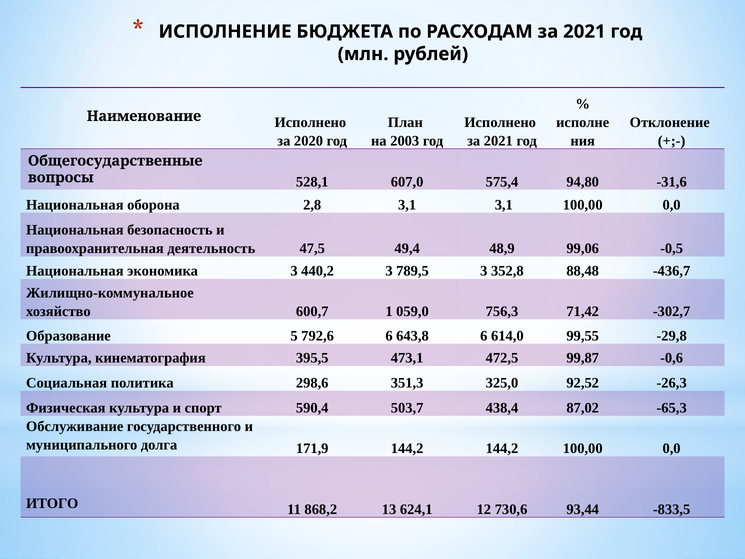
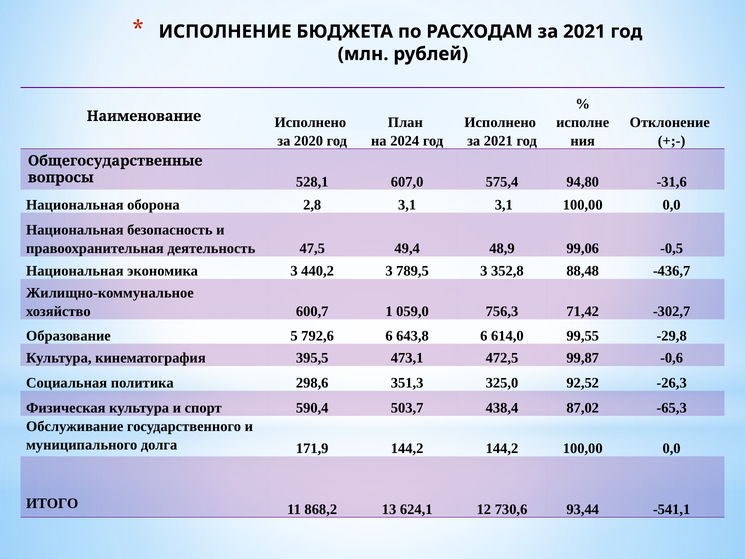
2003: 2003 -> 2024
-833,5: -833,5 -> -541,1
